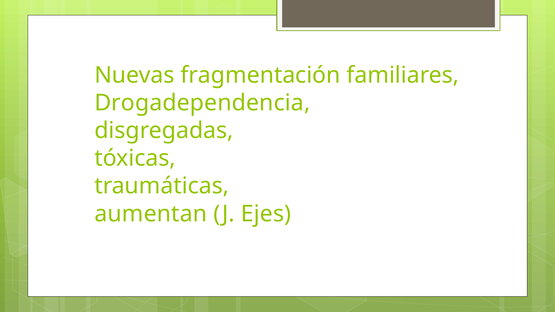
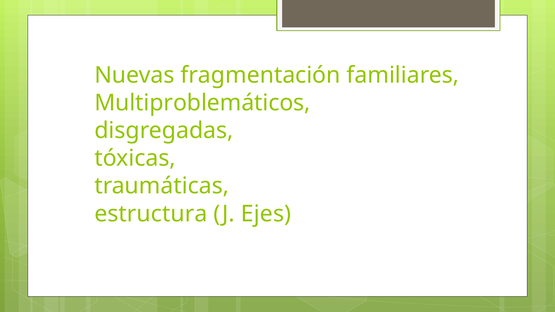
Drogadependencia: Drogadependencia -> Multiproblemáticos
aumentan: aumentan -> estructura
